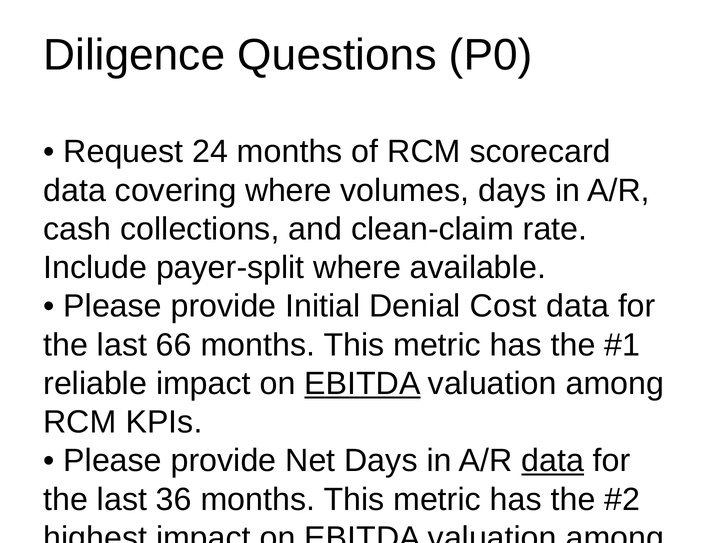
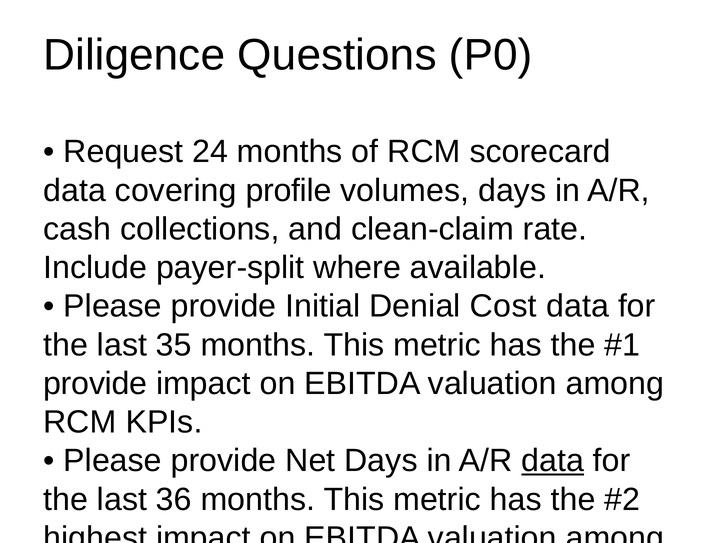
covering where: where -> profile
66: 66 -> 35
reliable at (95, 384): reliable -> provide
EBITDA at (363, 384) underline: present -> none
